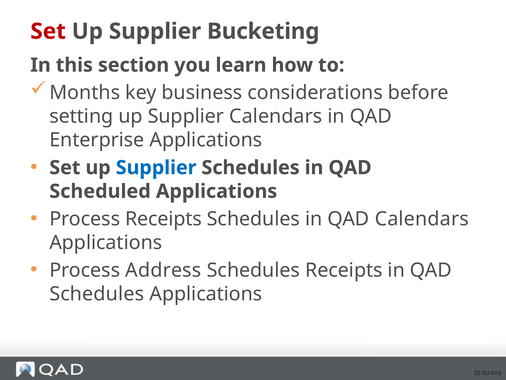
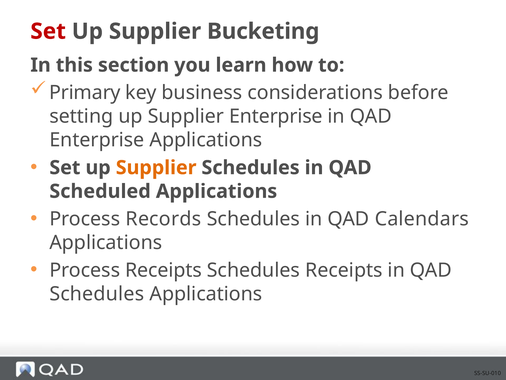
Months: Months -> Primary
Supplier Calendars: Calendars -> Enterprise
Supplier at (156, 167) colour: blue -> orange
Process Receipts: Receipts -> Records
Process Address: Address -> Receipts
